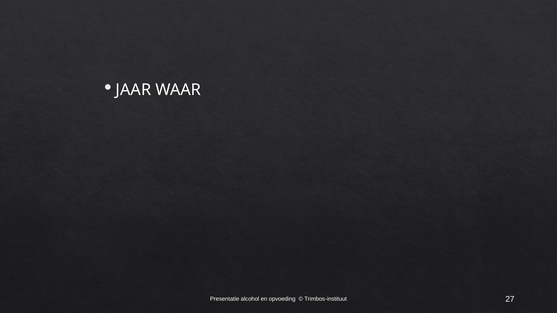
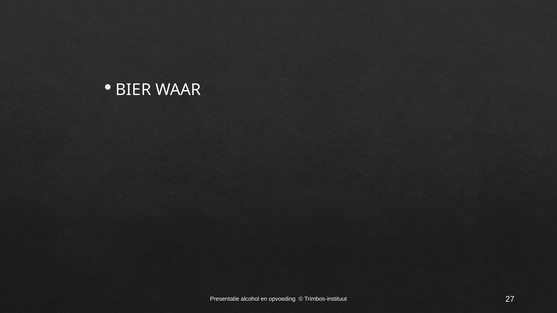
JAAR: JAAR -> BIER
